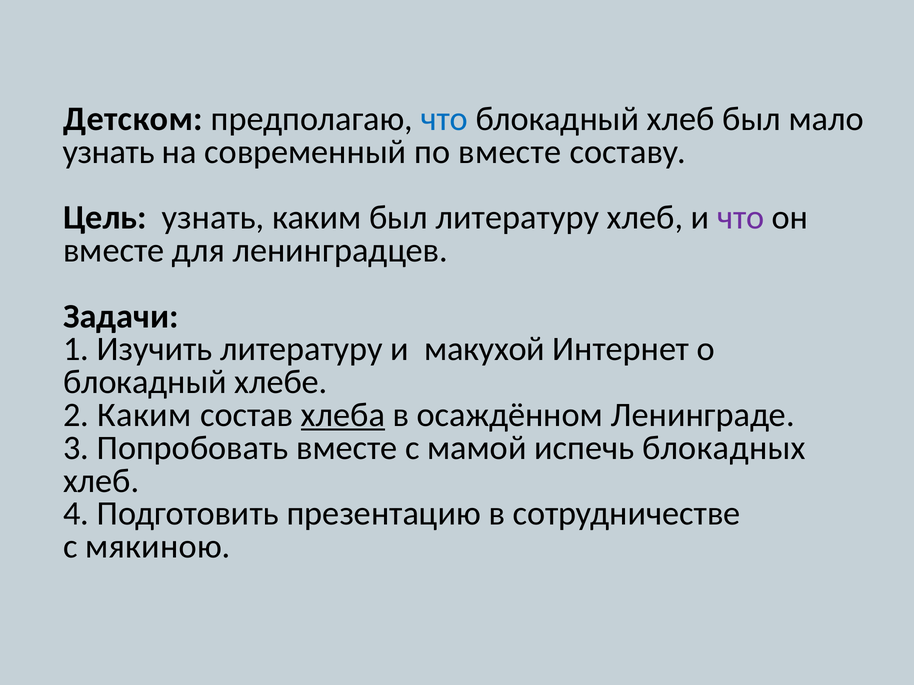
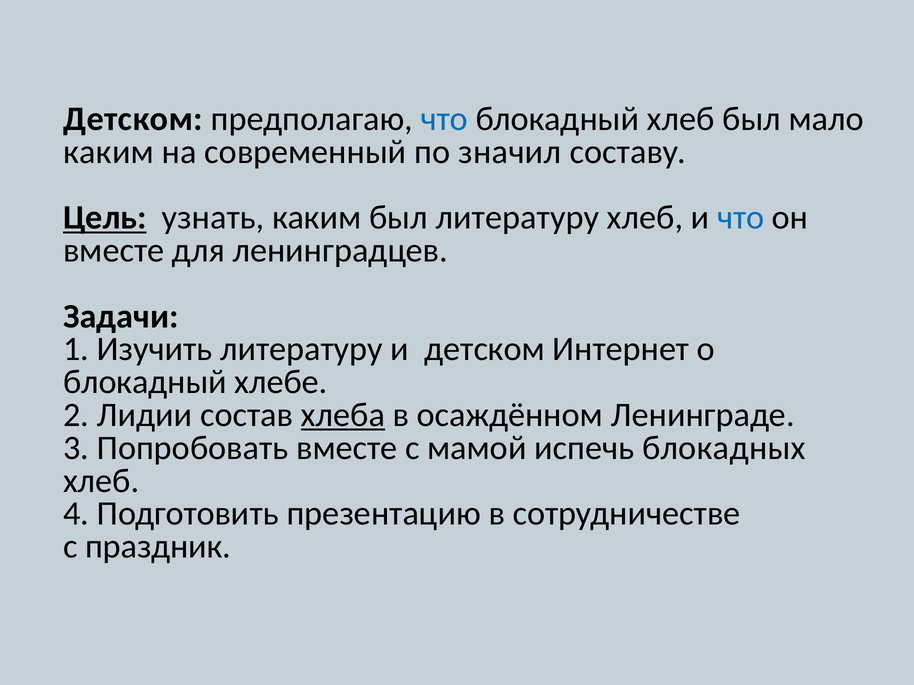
узнать at (109, 152): узнать -> каким
по вместе: вместе -> значил
Цель underline: none -> present
что at (741, 218) colour: purple -> blue
и макухой: макухой -> детском
2 Каким: Каким -> Лидии
мякиною: мякиною -> праздник
